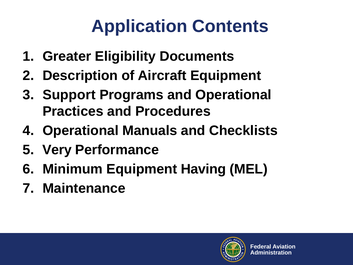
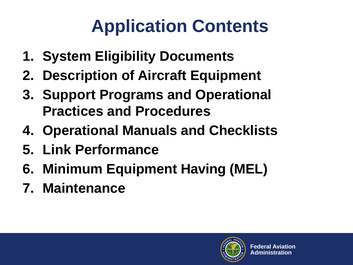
Greater: Greater -> System
Very: Very -> Link
